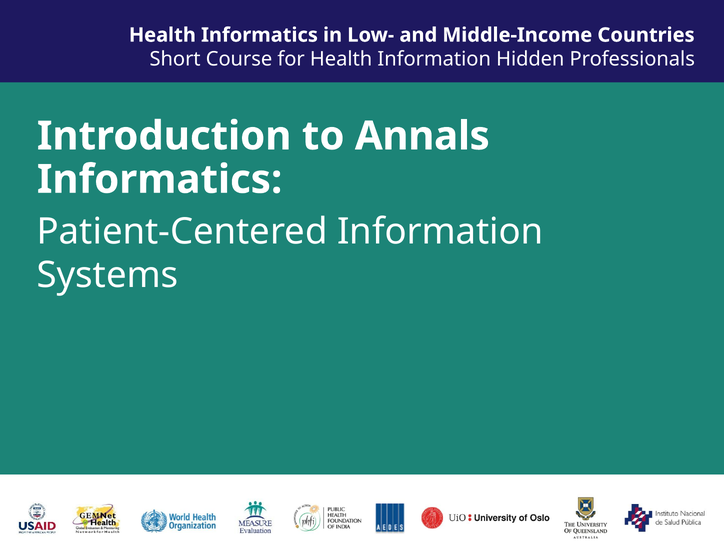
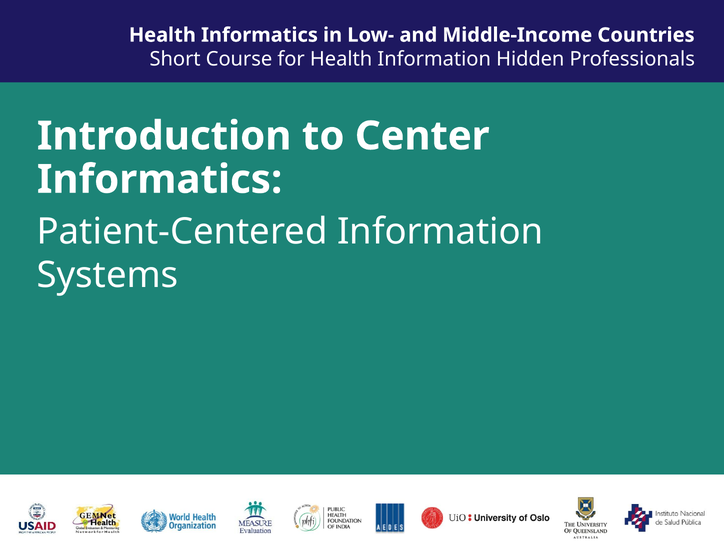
Annals: Annals -> Center
